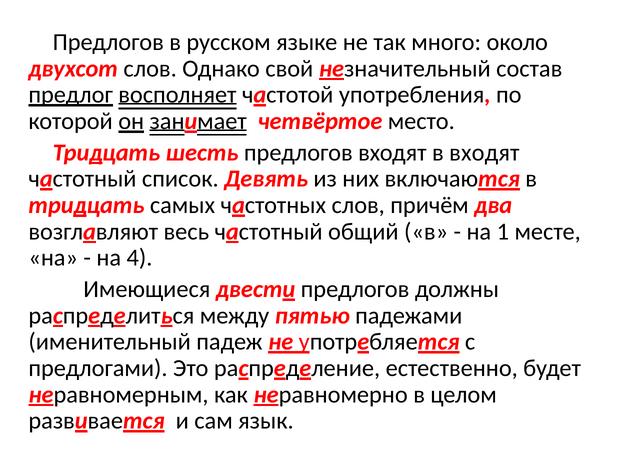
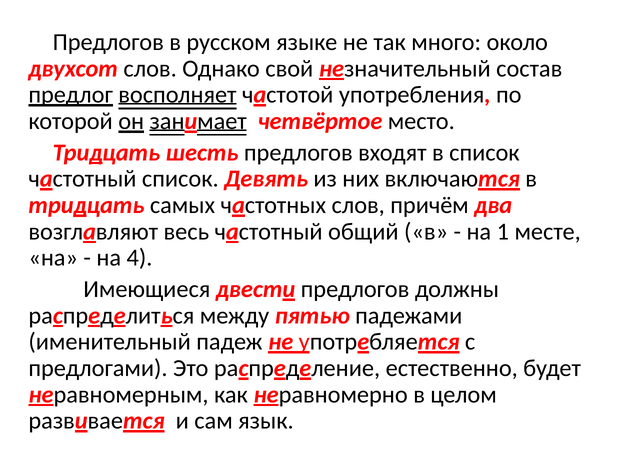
в входят: входят -> список
